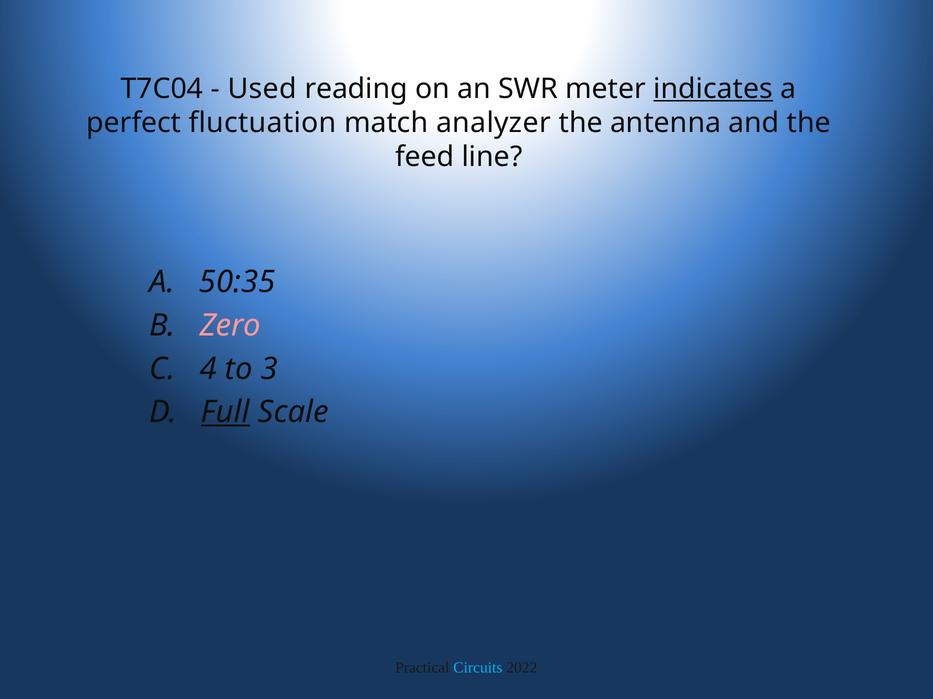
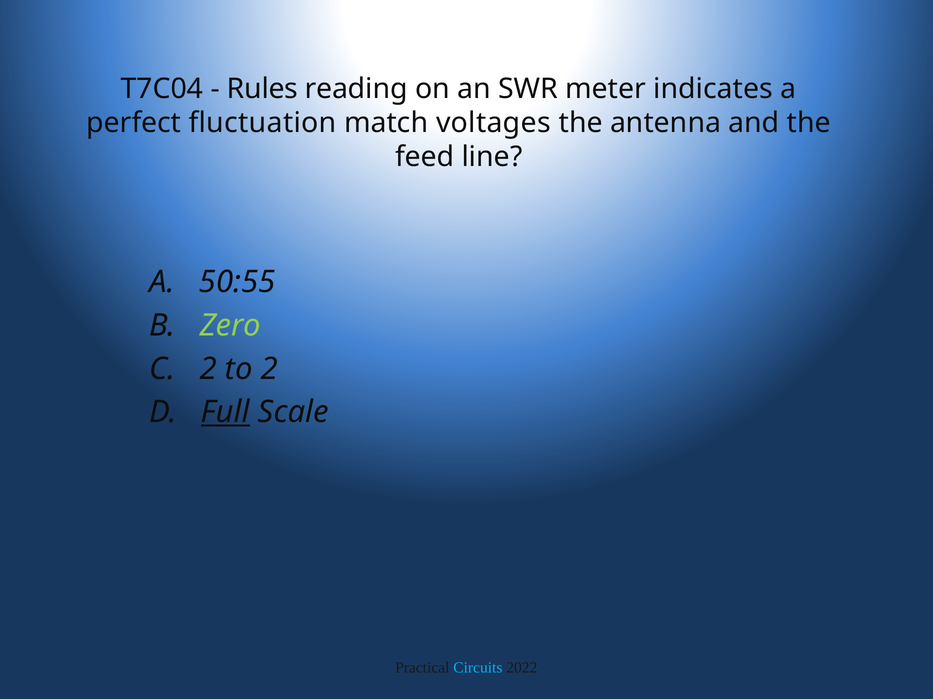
Used: Used -> Rules
indicates underline: present -> none
analyzer: analyzer -> voltages
50:35: 50:35 -> 50:55
Zero colour: pink -> light green
C 4: 4 -> 2
to 3: 3 -> 2
